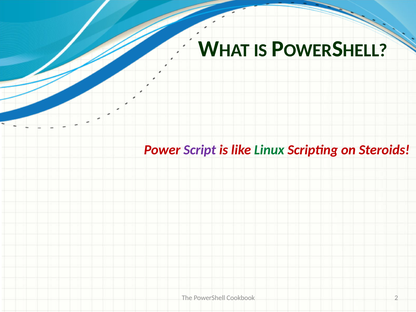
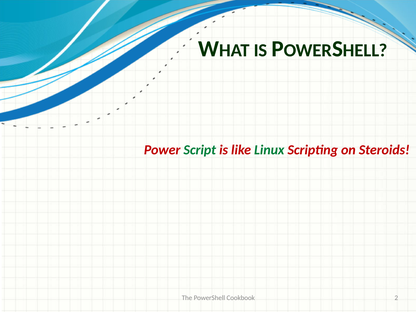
Script colour: purple -> green
